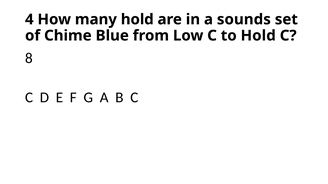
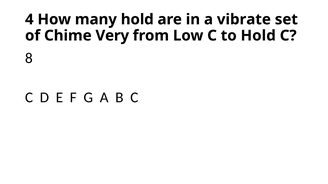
sounds: sounds -> vibrate
Blue: Blue -> Very
